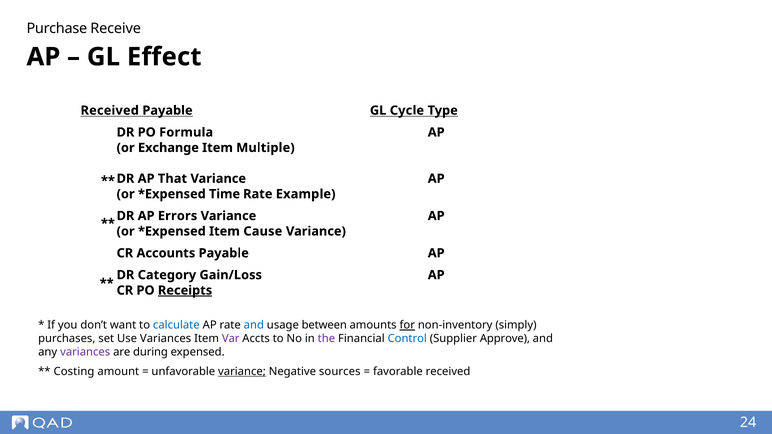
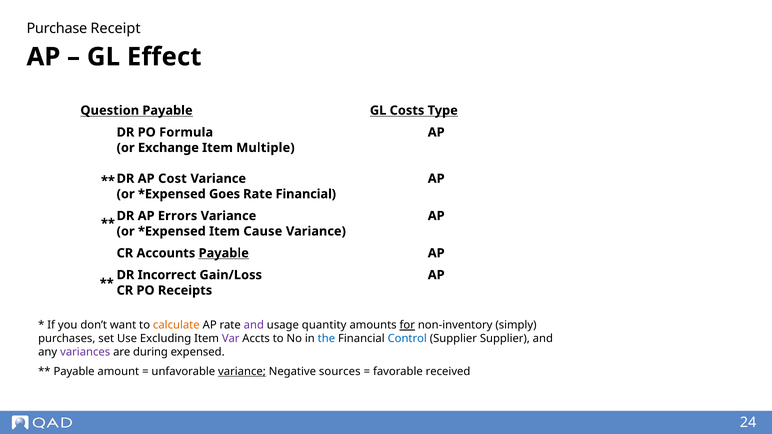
Receive: Receive -> Receipt
Received at (110, 111): Received -> Question
Cycle: Cycle -> Costs
That: That -> Cost
Time: Time -> Goes
Rate Example: Example -> Financial
Payable at (224, 253) underline: none -> present
Category: Category -> Incorrect
Receipts underline: present -> none
calculate colour: blue -> orange
and at (254, 325) colour: blue -> purple
between: between -> quantity
Use Variances: Variances -> Excluding
the colour: purple -> blue
Supplier Approve: Approve -> Supplier
Costing at (74, 372): Costing -> Payable
